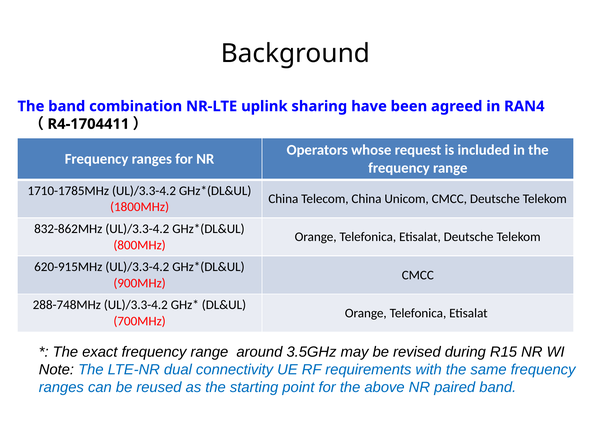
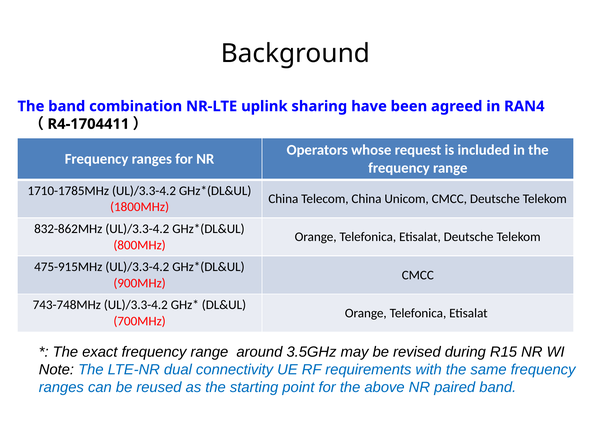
620-915MHz: 620-915MHz -> 475-915MHz
288-748MHz: 288-748MHz -> 743-748MHz
